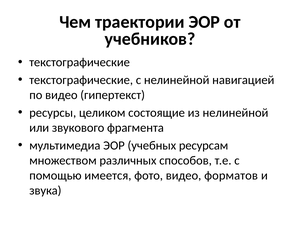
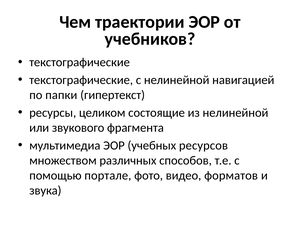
по видео: видео -> папки
ресурсам: ресурсам -> ресурсов
имеется: имеется -> портале
